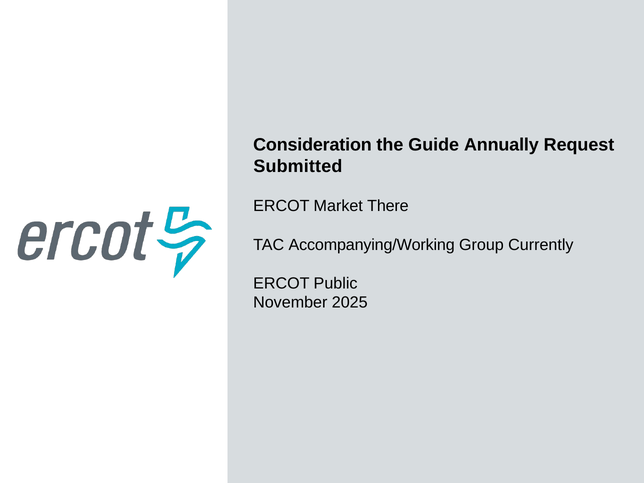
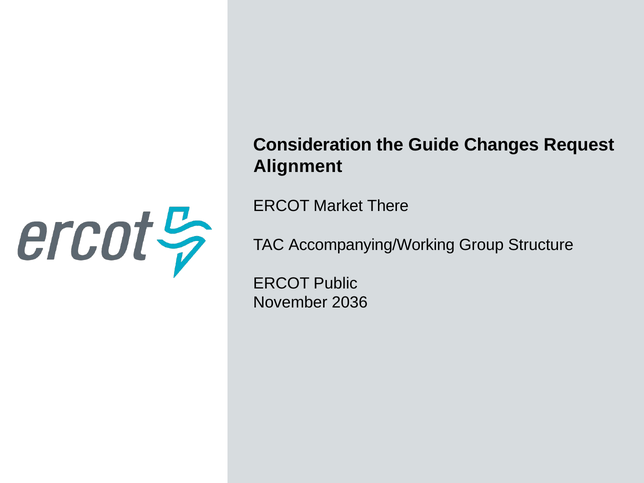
Annually: Annually -> Changes
Submitted: Submitted -> Alignment
Currently: Currently -> Structure
2025: 2025 -> 2036
